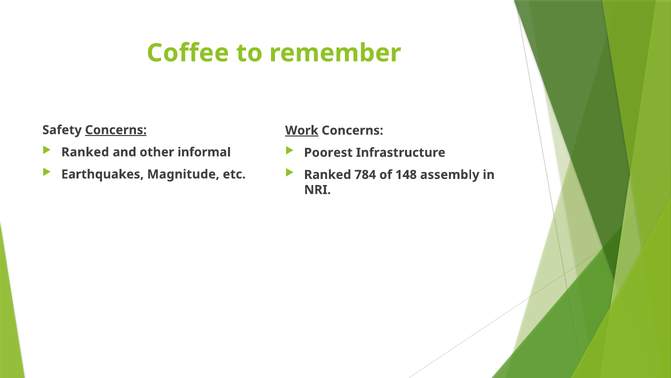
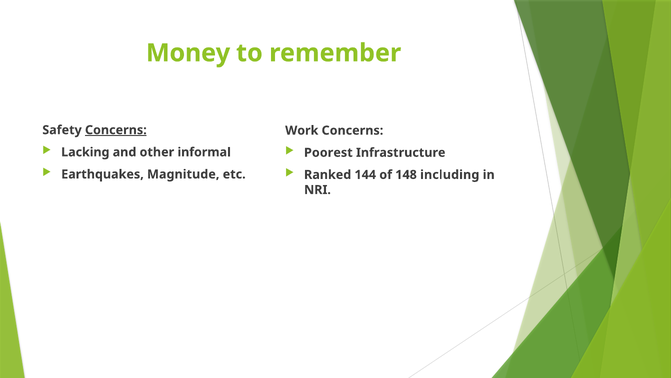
Coffee: Coffee -> Money
Work underline: present -> none
Ranked at (85, 152): Ranked -> Lacking
784: 784 -> 144
assembly: assembly -> including
